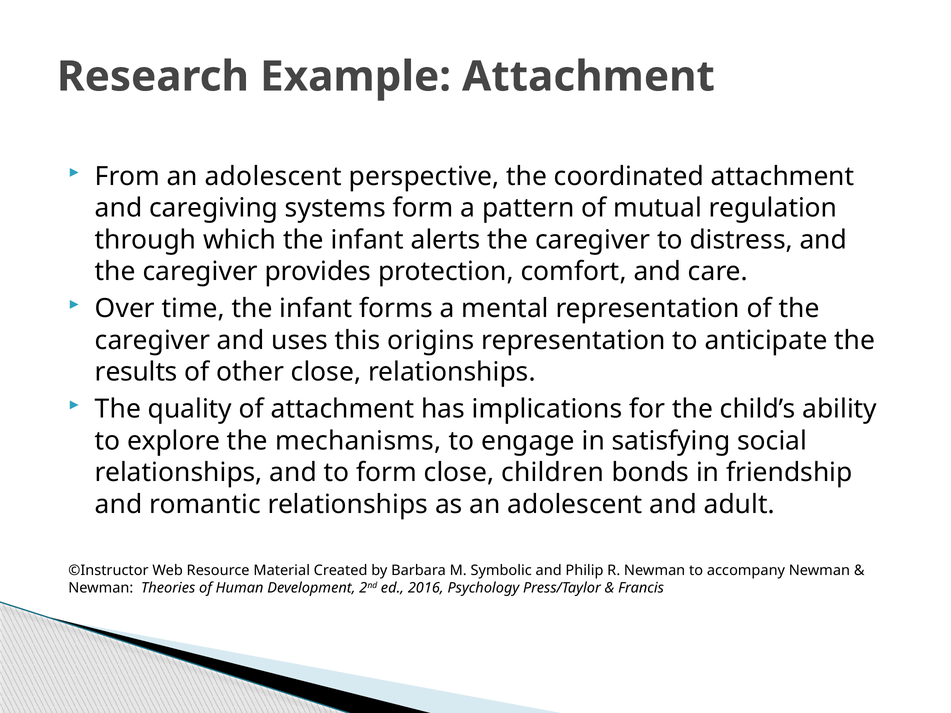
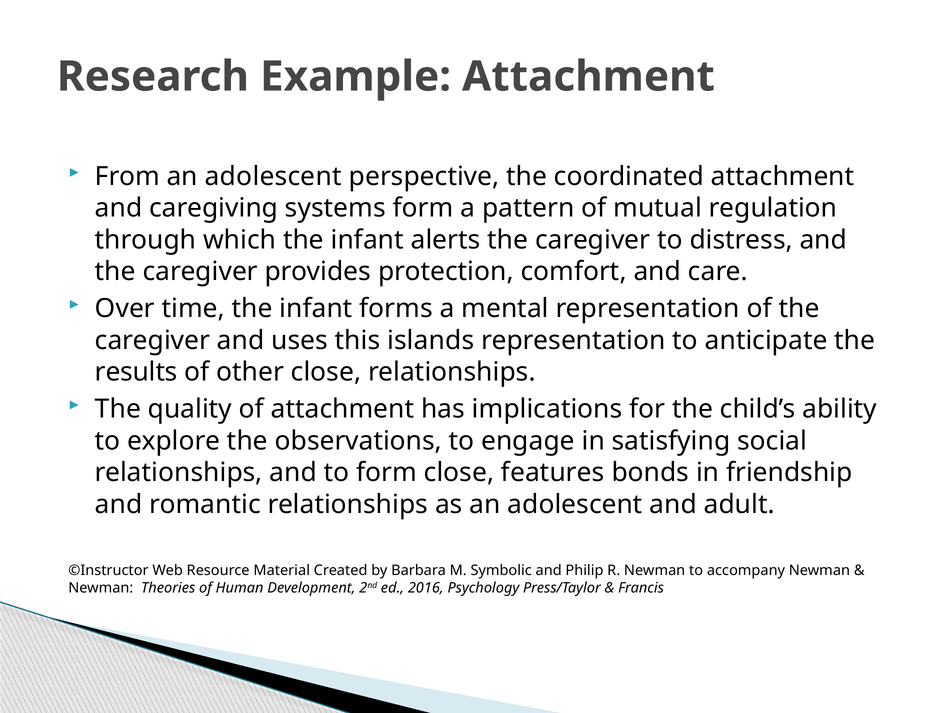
origins: origins -> islands
mechanisms: mechanisms -> observations
children: children -> features
